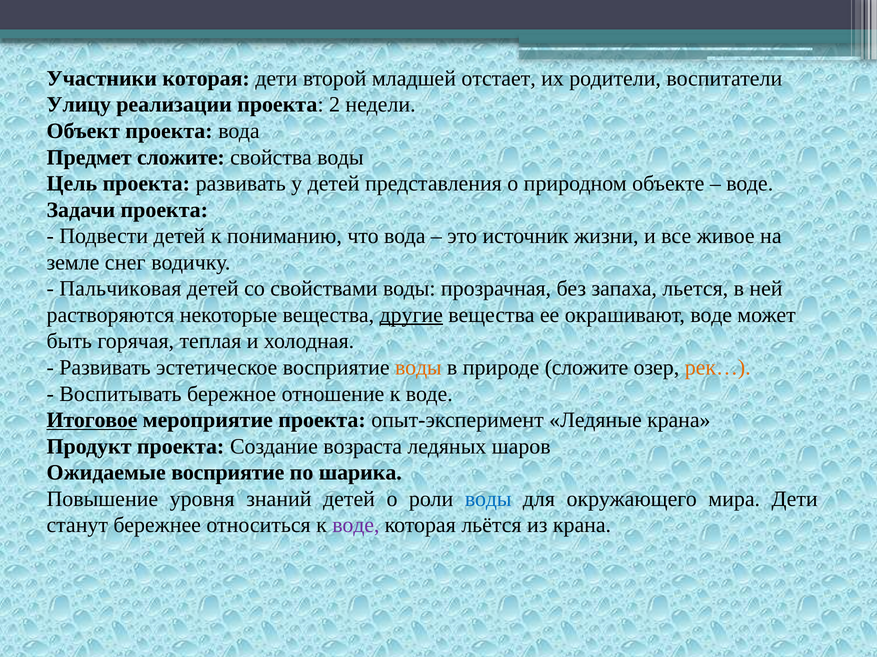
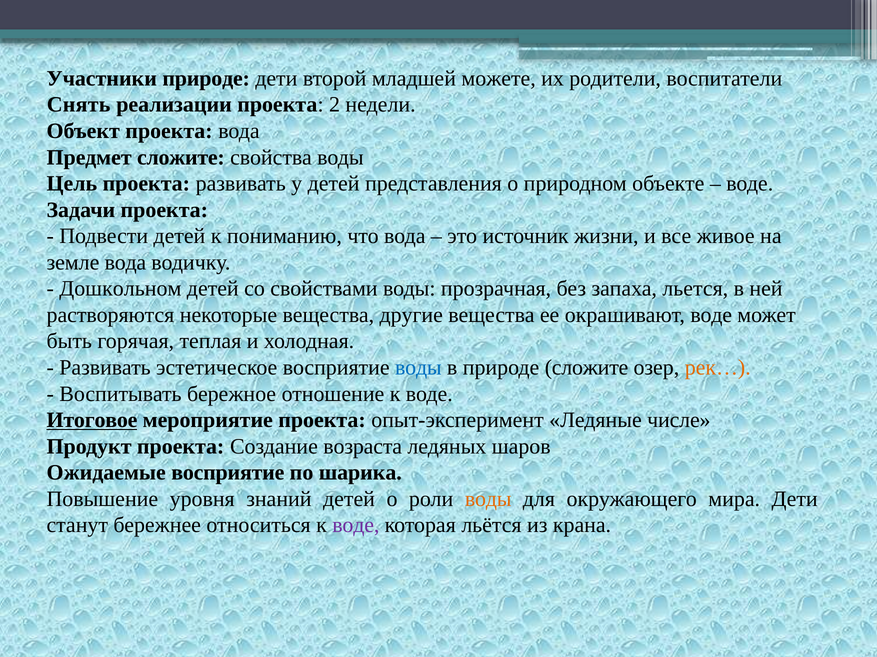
Участники которая: которая -> природе
отстает: отстает -> можете
Улицу: Улицу -> Снять
земле снег: снег -> вода
Пальчиковая: Пальчиковая -> Дошкольном
другие underline: present -> none
воды at (418, 368) colour: orange -> blue
Ледяные крана: крана -> числе
воды at (488, 499) colour: blue -> orange
